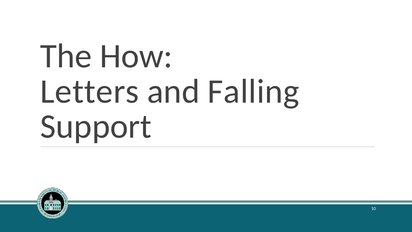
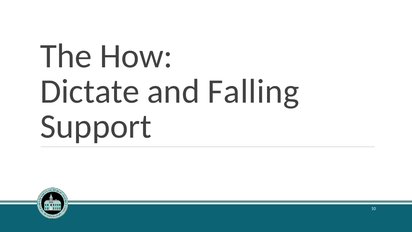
Letters: Letters -> Dictate
